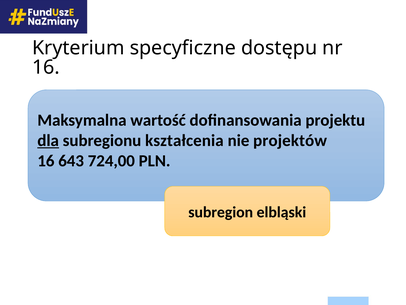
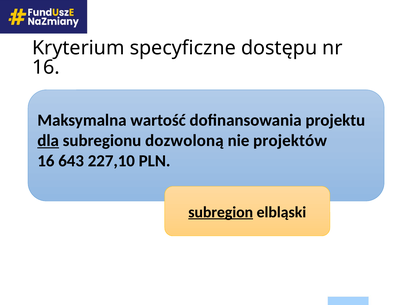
kształcenia: kształcenia -> dozwoloną
724,00: 724,00 -> 227,10
subregion underline: none -> present
